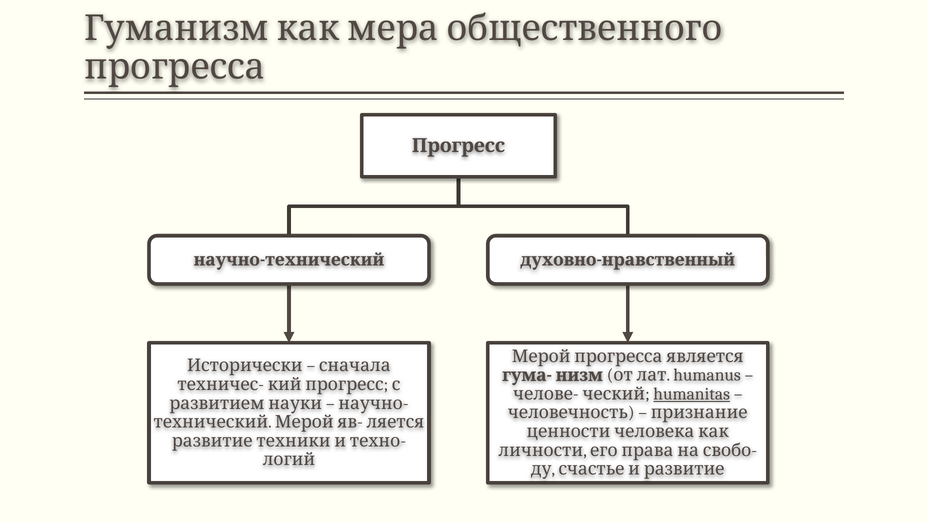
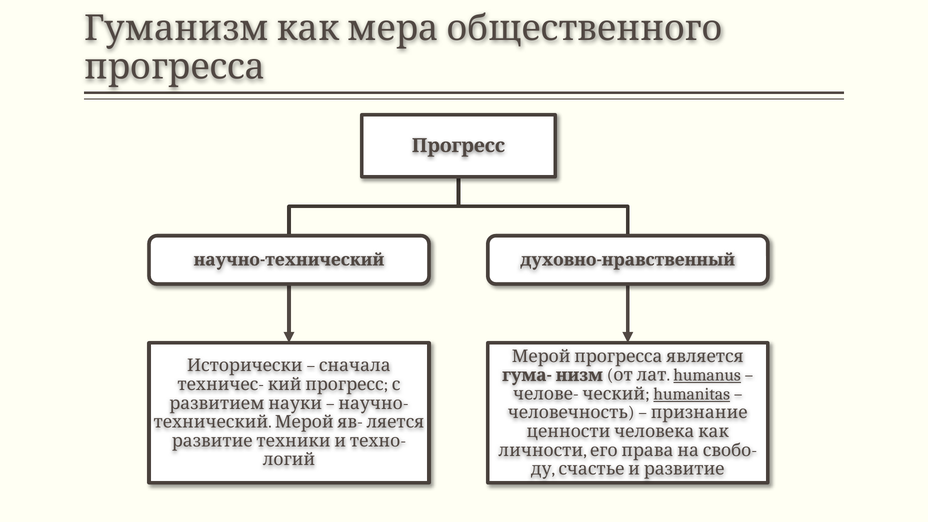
humanus underline: none -> present
